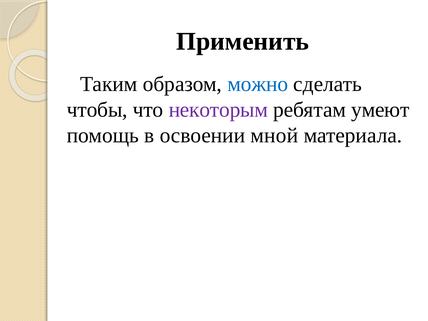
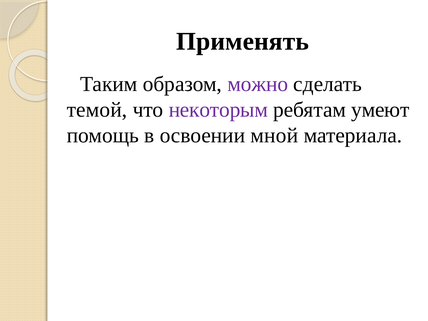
Применить: Применить -> Применять
можно colour: blue -> purple
чтобы: чтобы -> темой
